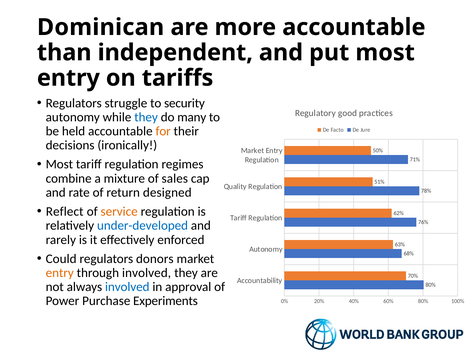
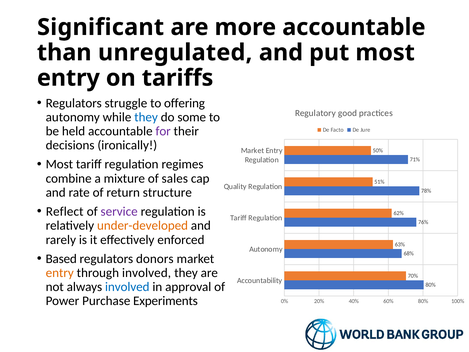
Dominican: Dominican -> Significant
independent: independent -> unregulated
security: security -> offering
many: many -> some
for colour: orange -> purple
designed: designed -> structure
service colour: orange -> purple
under-developed colour: blue -> orange
Could: Could -> Based
